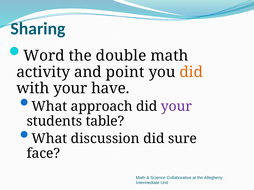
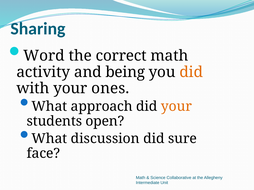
double: double -> correct
point: point -> being
have: have -> ones
your at (176, 107) colour: purple -> orange
table: table -> open
